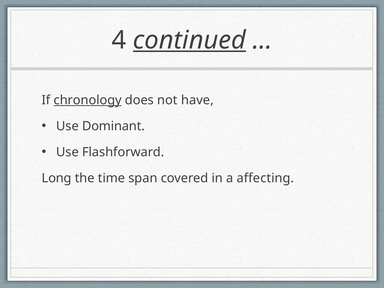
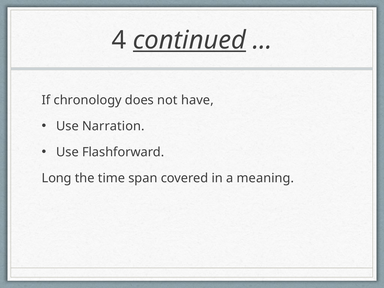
chronology underline: present -> none
Dominant: Dominant -> Narration
affecting: affecting -> meaning
